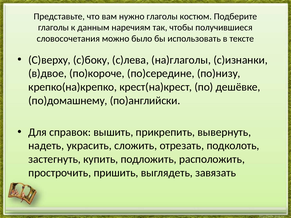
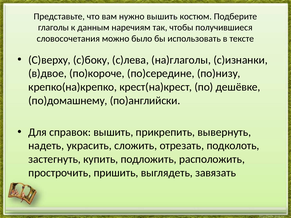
нужно глаголы: глаголы -> вышить
